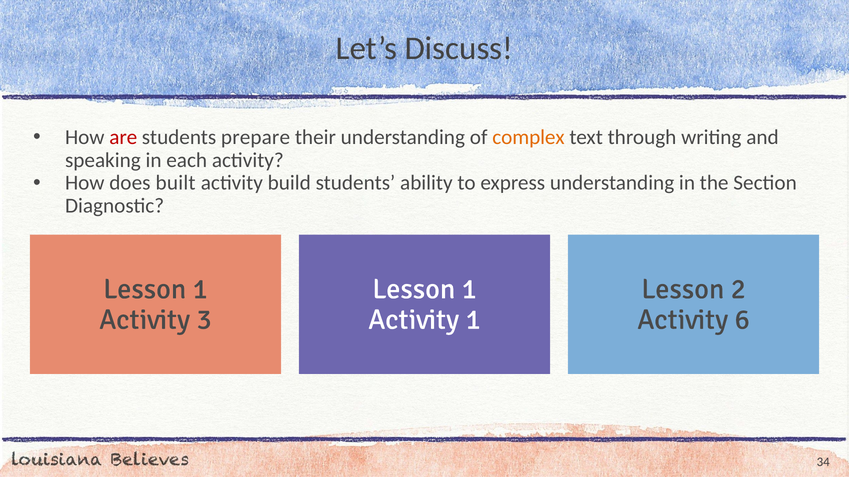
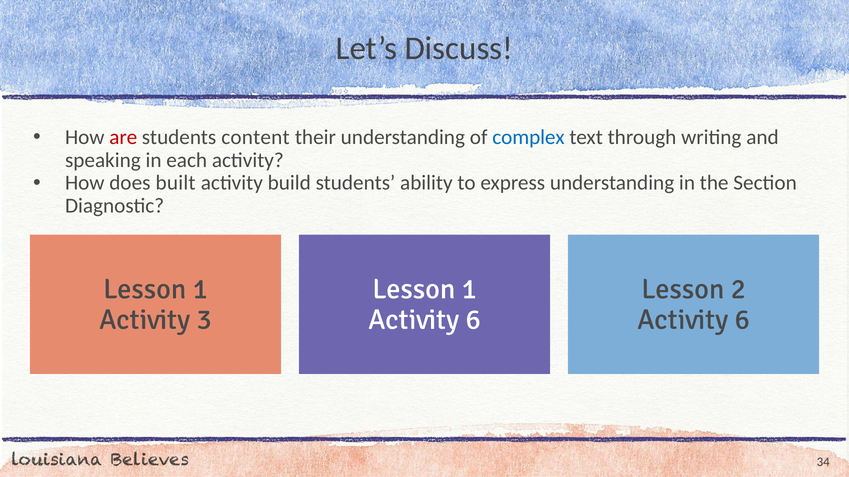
prepare: prepare -> content
complex colour: orange -> blue
1 at (473, 320): 1 -> 6
